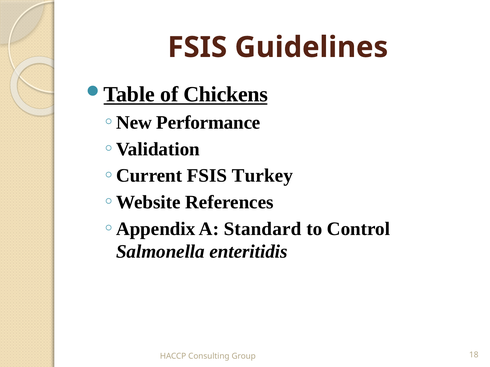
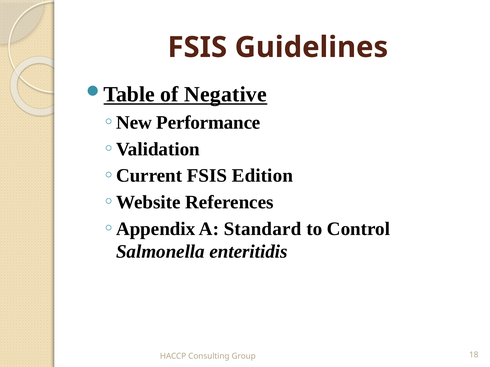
Chickens: Chickens -> Negative
Turkey: Turkey -> Edition
